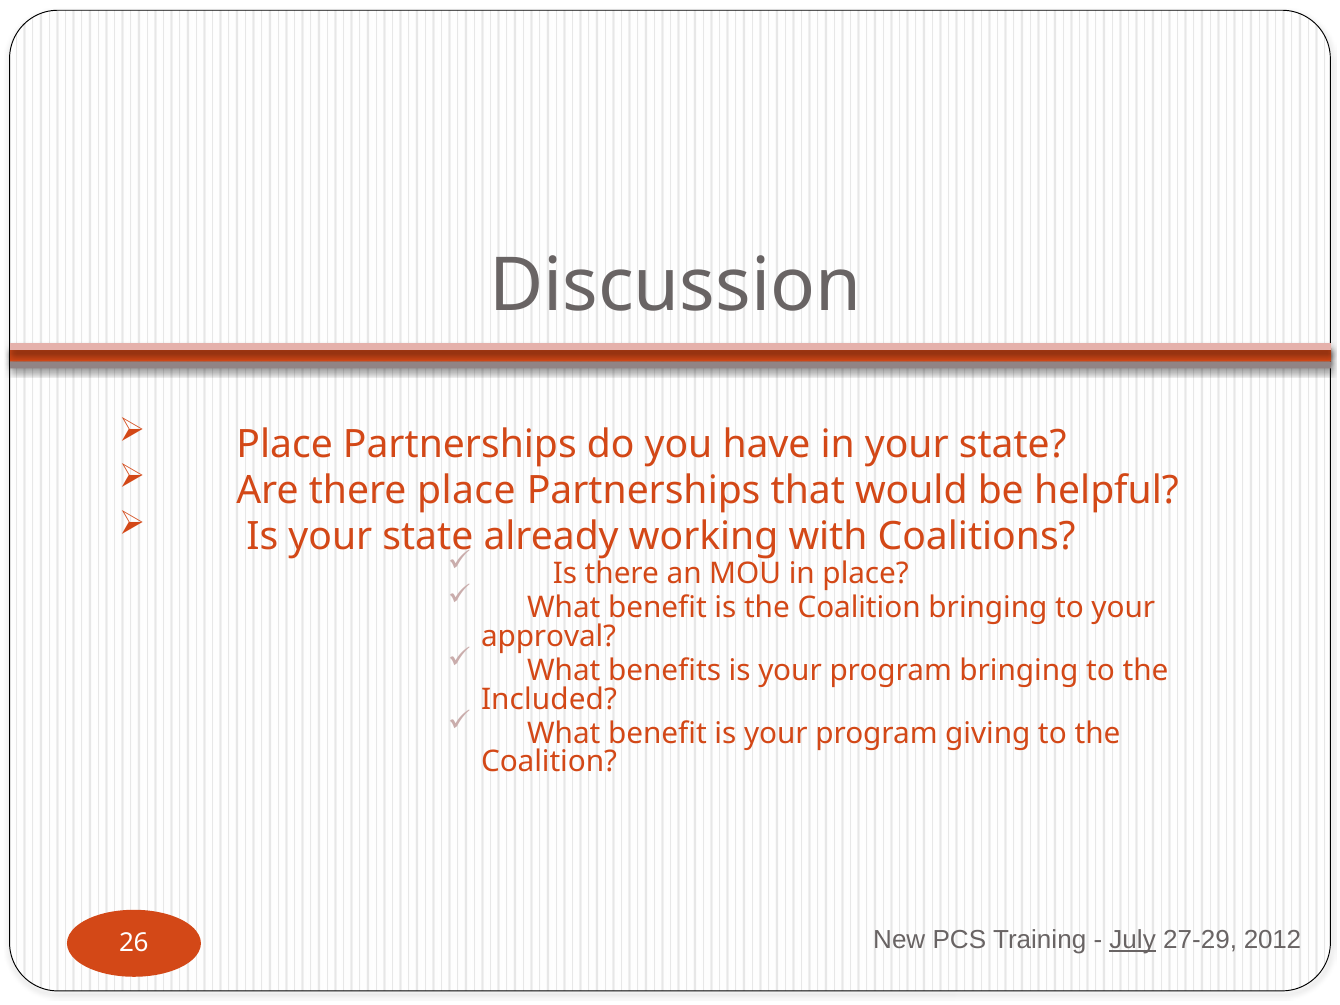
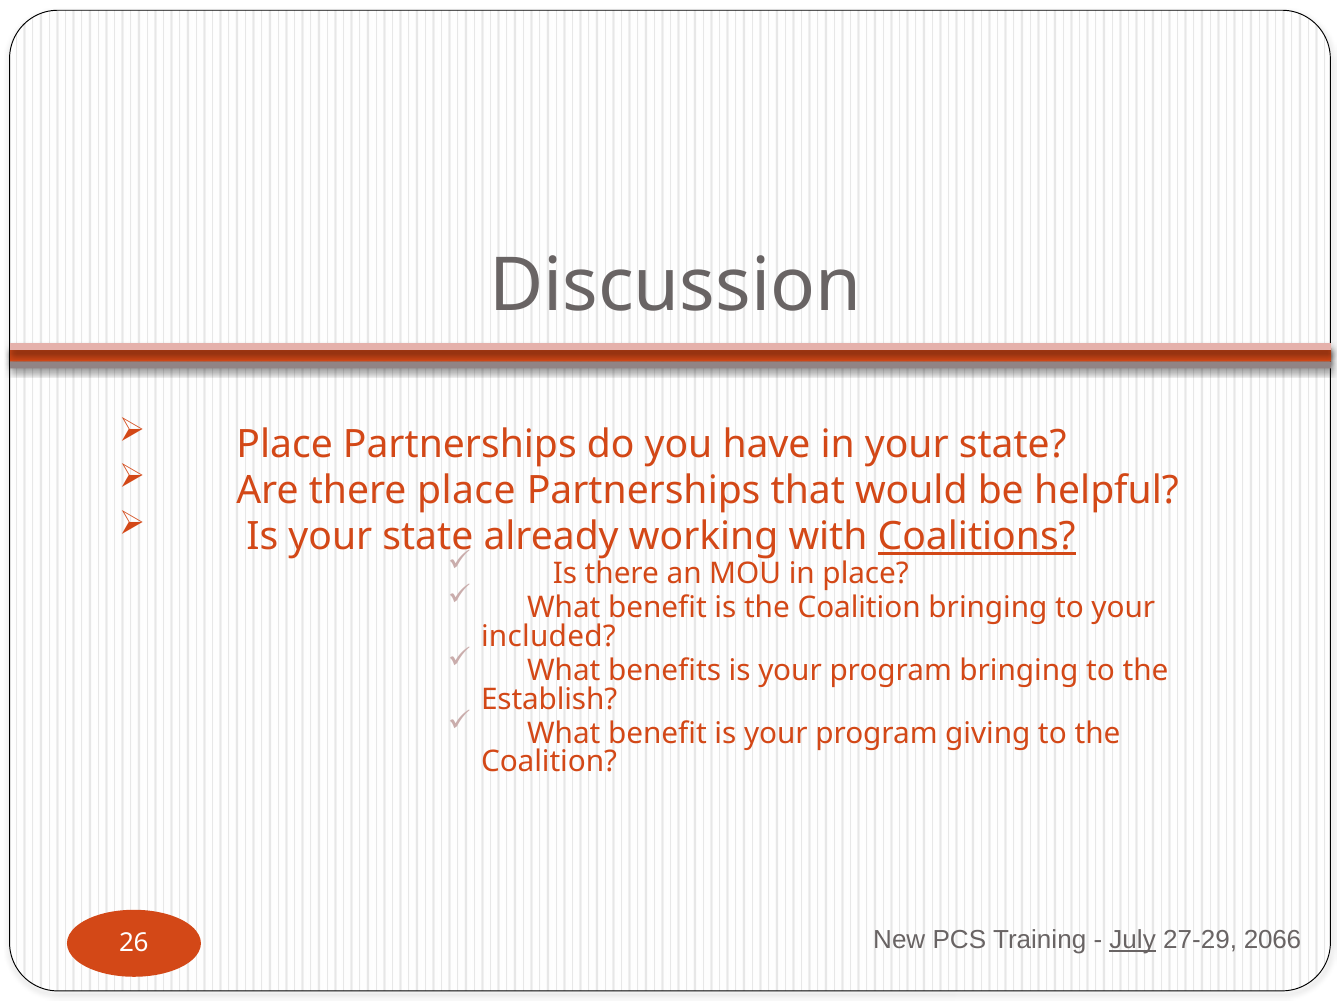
Coalitions underline: none -> present
approval: approval -> included
Included: Included -> Establish
2012: 2012 -> 2066
